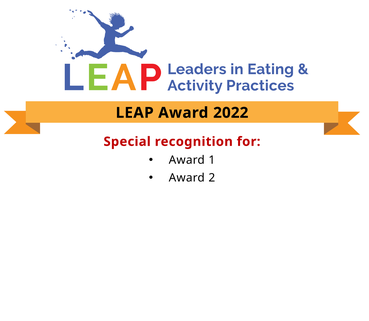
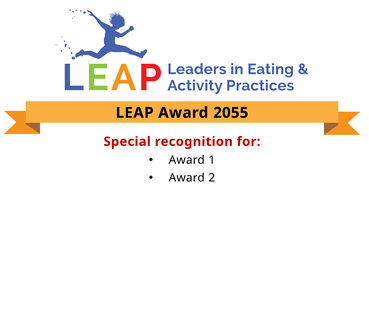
2022: 2022 -> 2055
